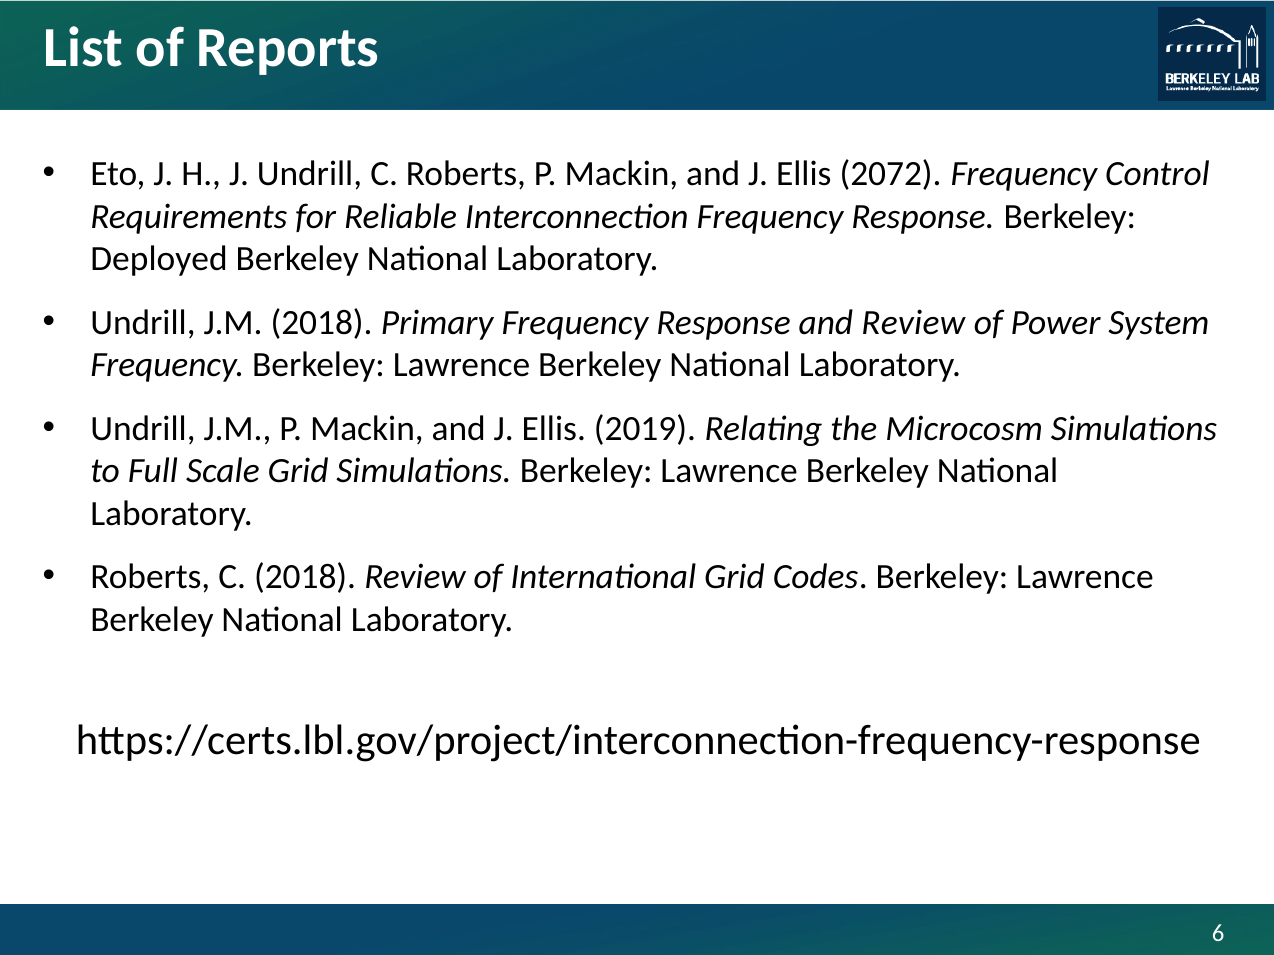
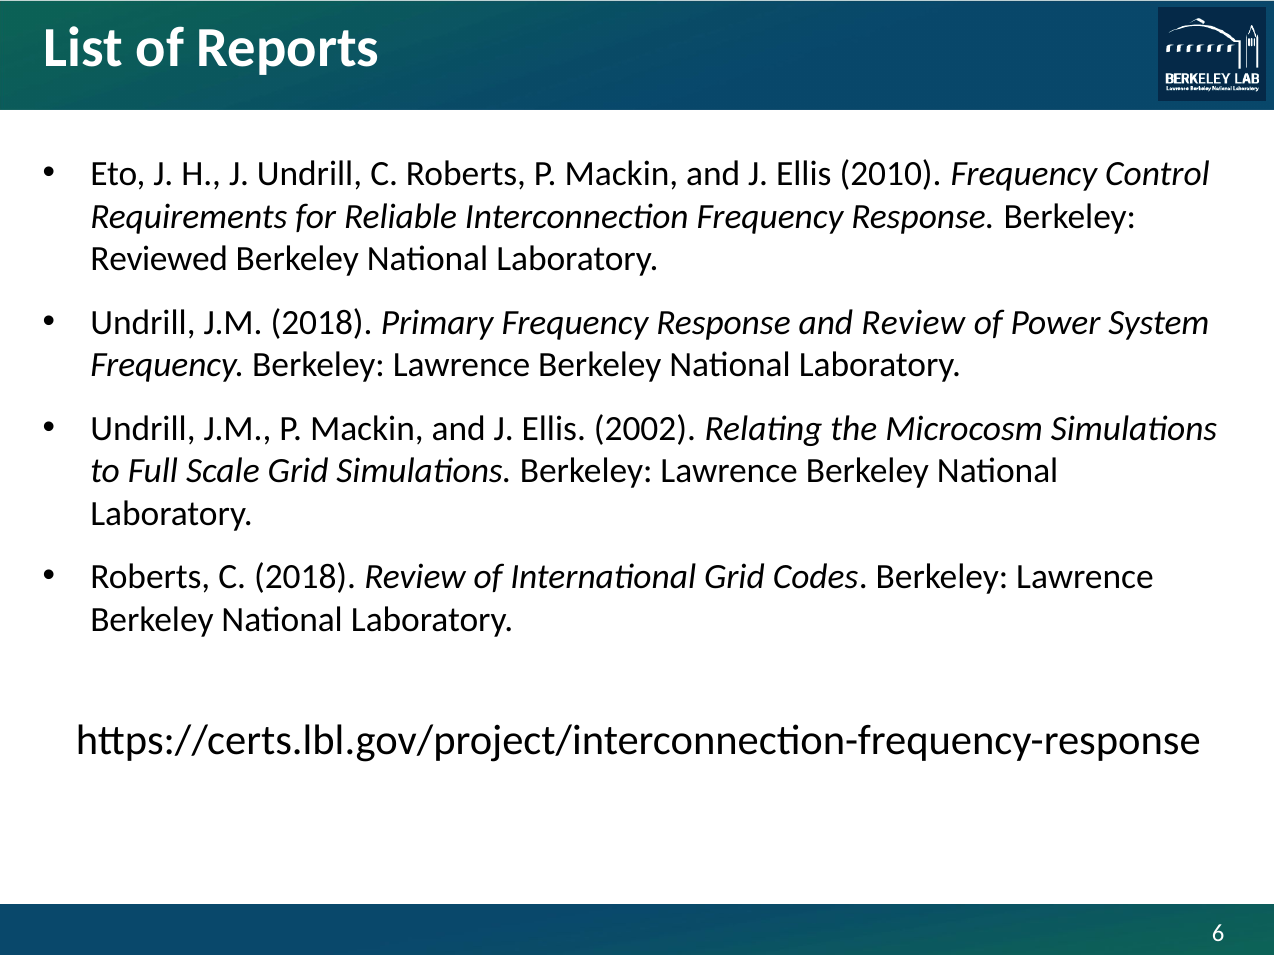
2072: 2072 -> 2010
Deployed: Deployed -> Reviewed
2019: 2019 -> 2002
